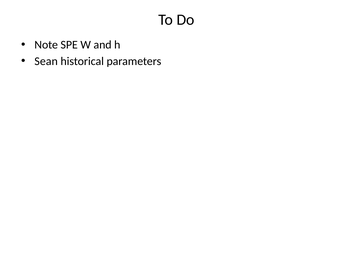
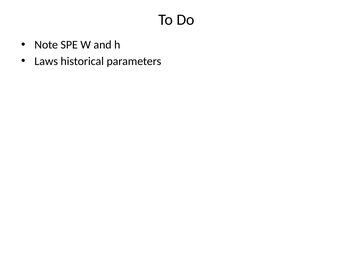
Sean: Sean -> Laws
